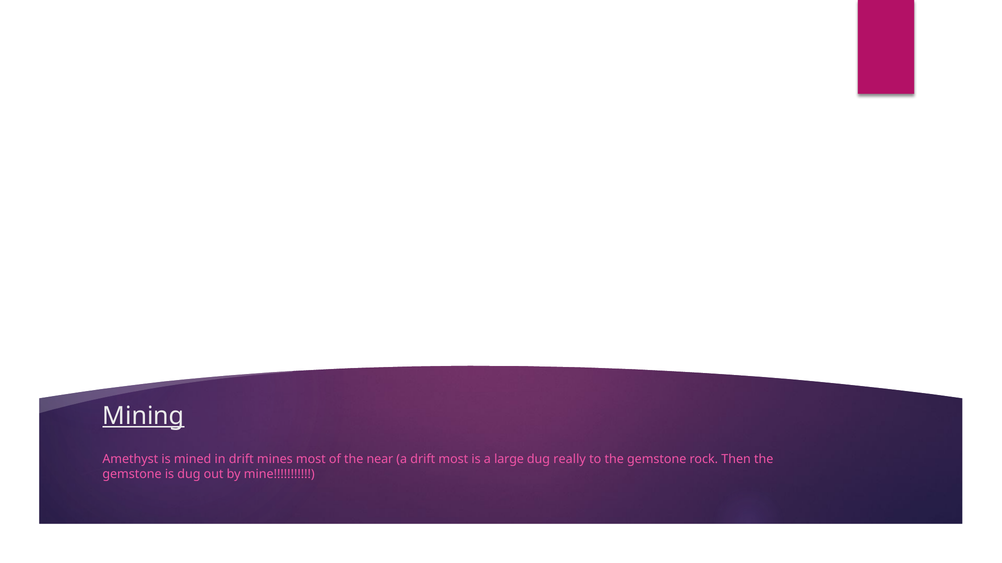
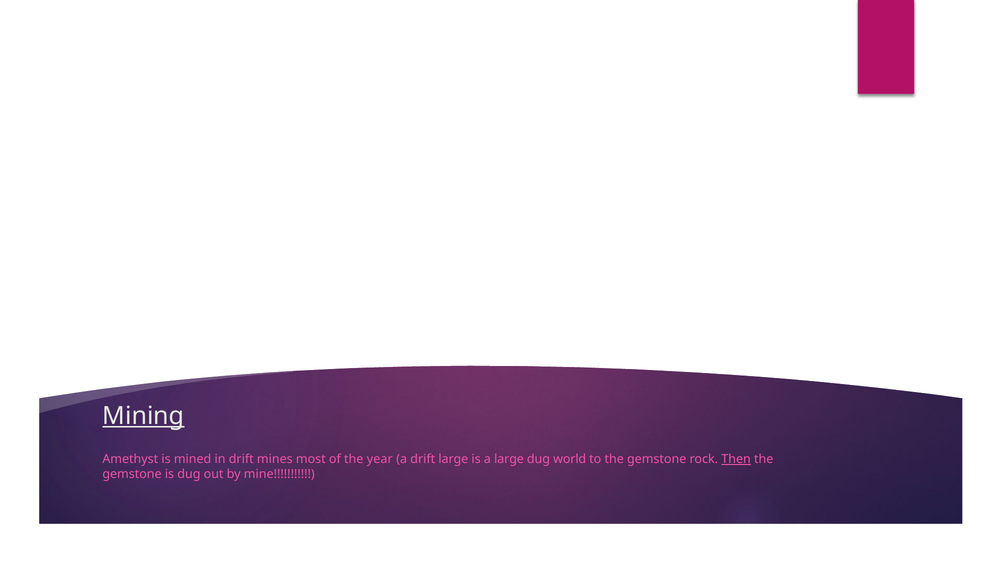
near: near -> year
drift most: most -> large
really: really -> world
Then underline: none -> present
